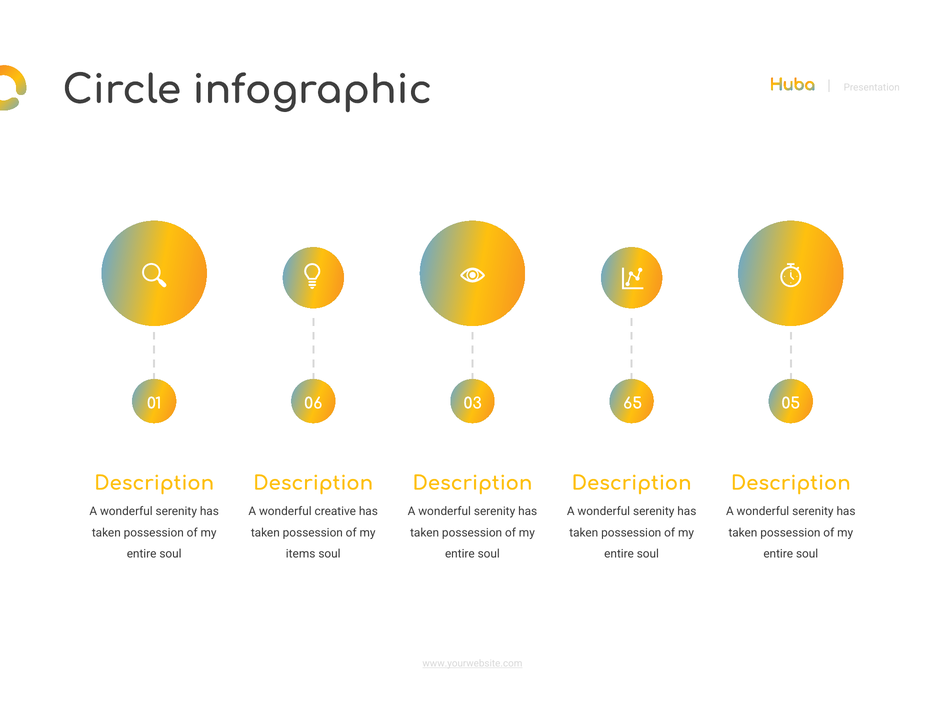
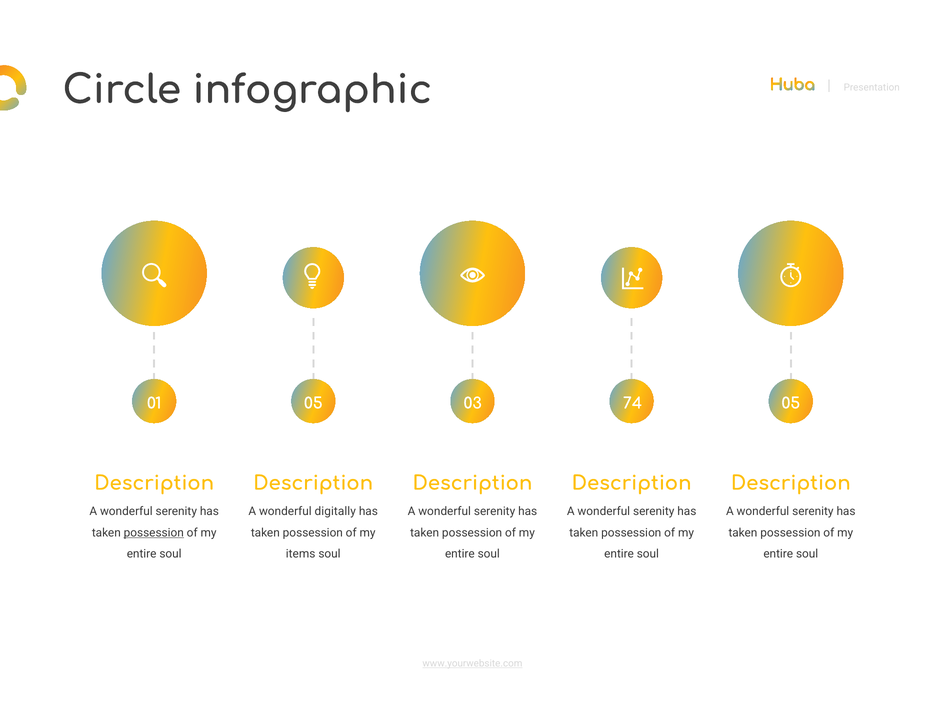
01 06: 06 -> 05
65: 65 -> 74
creative: creative -> digitally
possession at (154, 533) underline: none -> present
